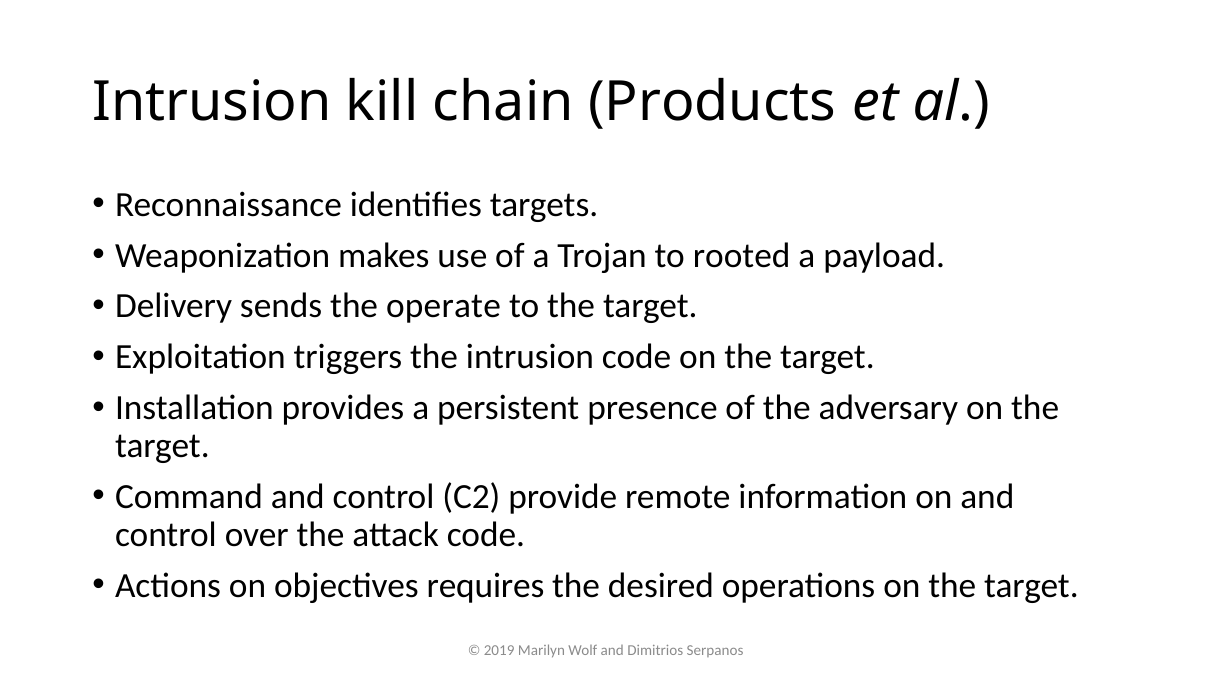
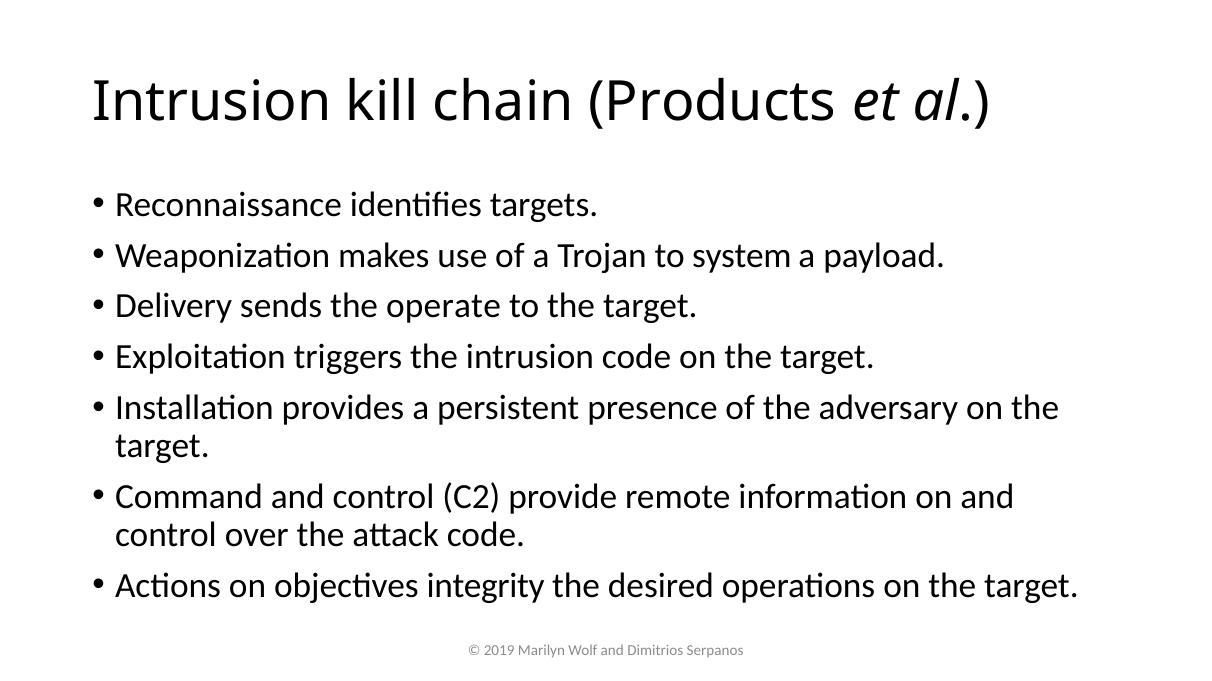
rooted: rooted -> system
requires: requires -> integrity
